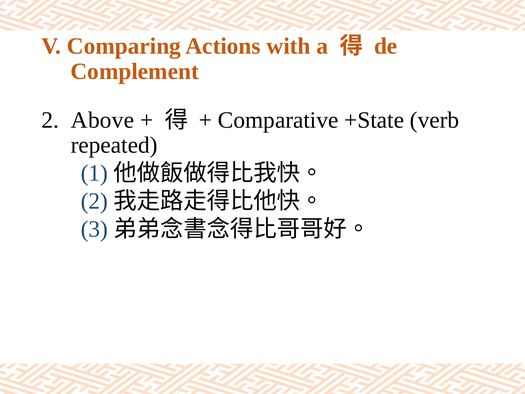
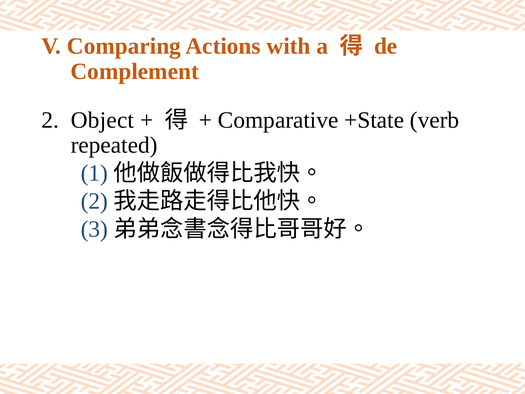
Above: Above -> Object
